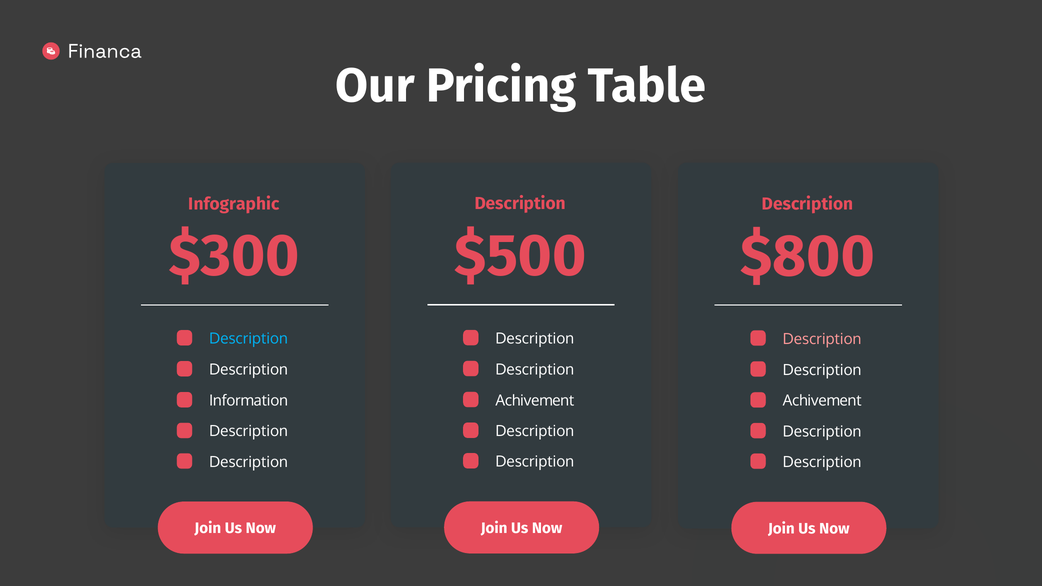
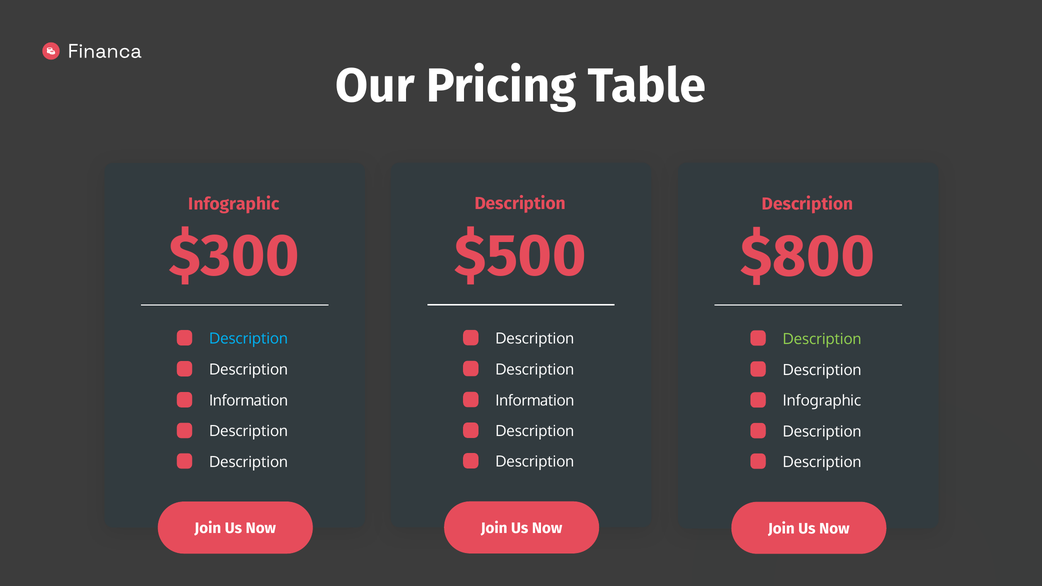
Description at (822, 339) colour: pink -> light green
Achivement at (535, 401): Achivement -> Information
Achivement at (822, 401): Achivement -> Infographic
